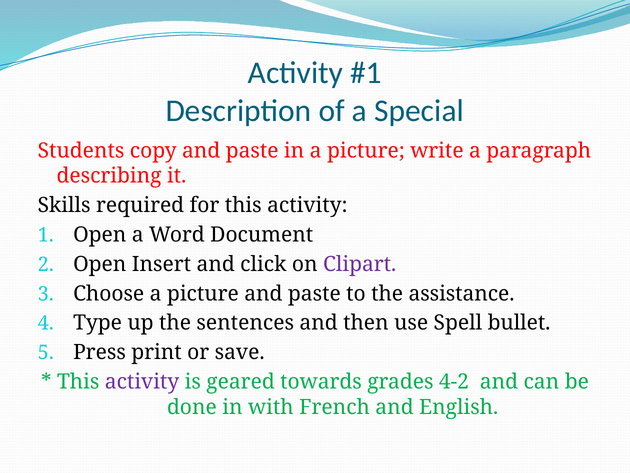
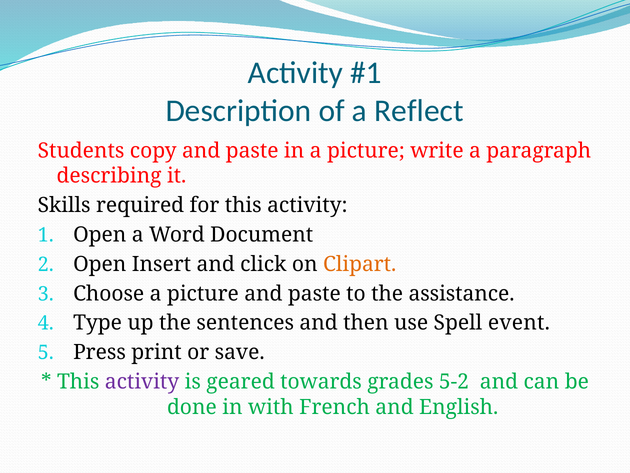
Special: Special -> Reflect
Clipart colour: purple -> orange
bullet: bullet -> event
4-2: 4-2 -> 5-2
